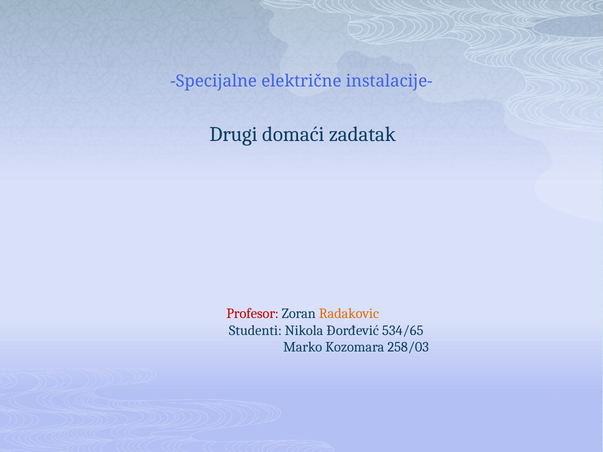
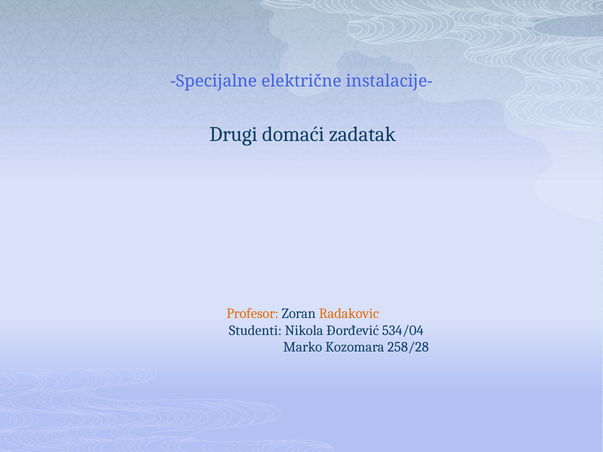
Profesor colour: red -> orange
534/65: 534/65 -> 534/04
258/03: 258/03 -> 258/28
